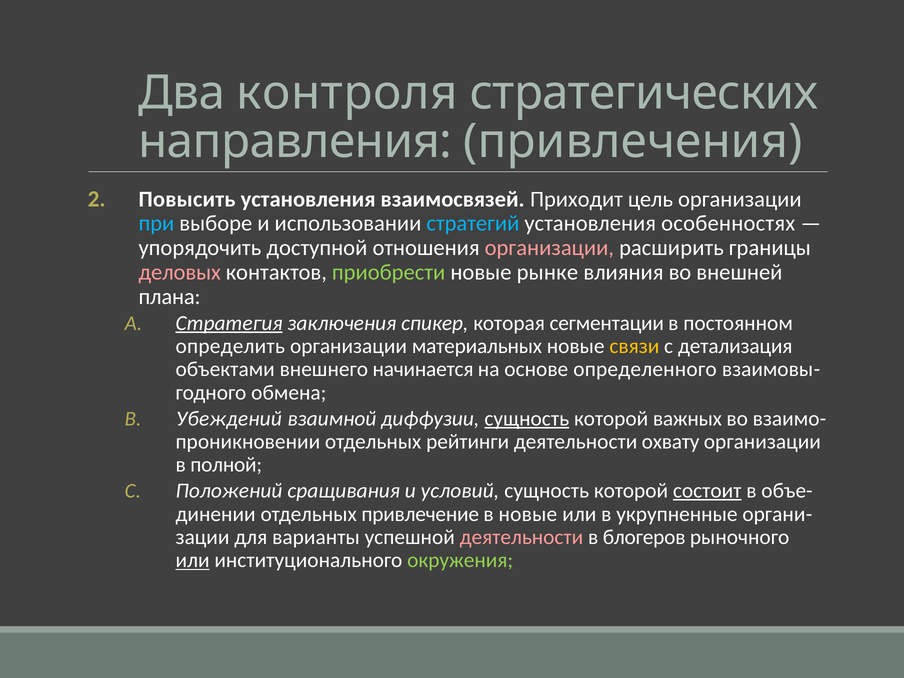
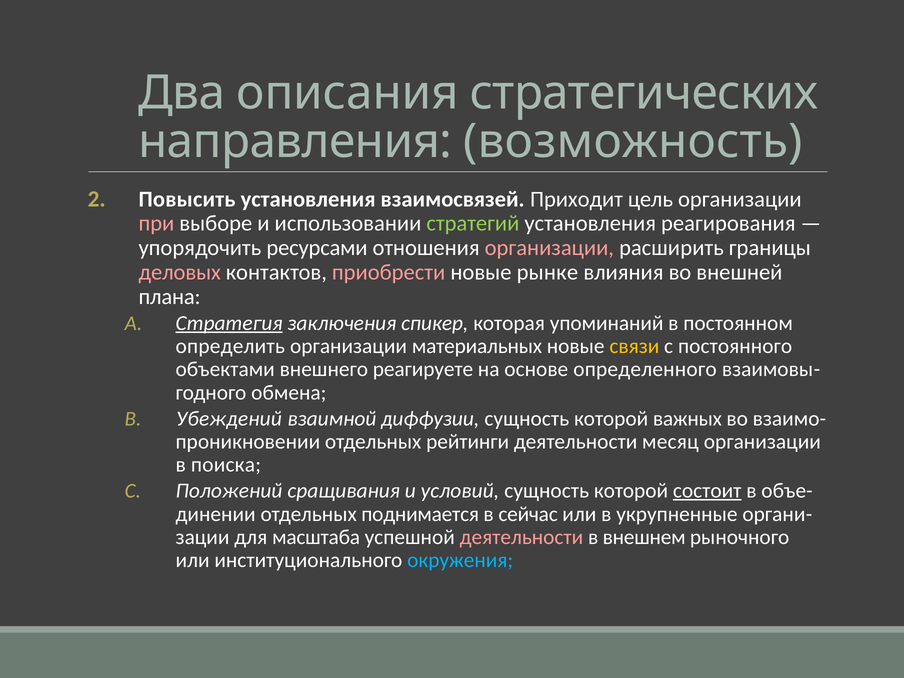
контроля: контроля -> описания
привлечения: привлечения -> возможность
при colour: light blue -> pink
стратегий colour: light blue -> light green
особенностях: особенностях -> реагирования
доступной: доступной -> ресурсами
приобрести colour: light green -> pink
сегментации: сегментации -> упоминаний
детализация: детализация -> постоянного
начинается: начинается -> реагируете
сущность at (527, 418) underline: present -> none
охвату: охвату -> месяц
полной: полной -> поиска
привлечение: привлечение -> поднимается
в новые: новые -> сейчас
варианты: варианты -> масштаба
блогеров: блогеров -> внешнем
или at (193, 560) underline: present -> none
окружения colour: light green -> light blue
